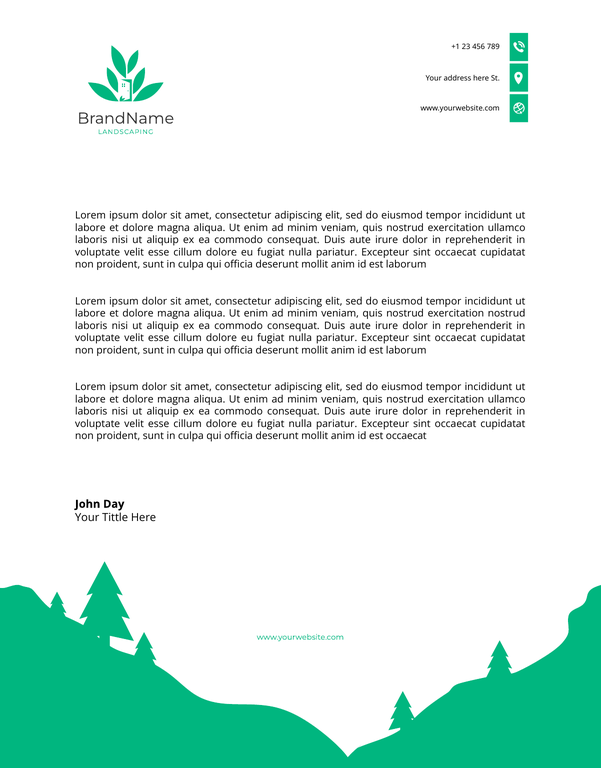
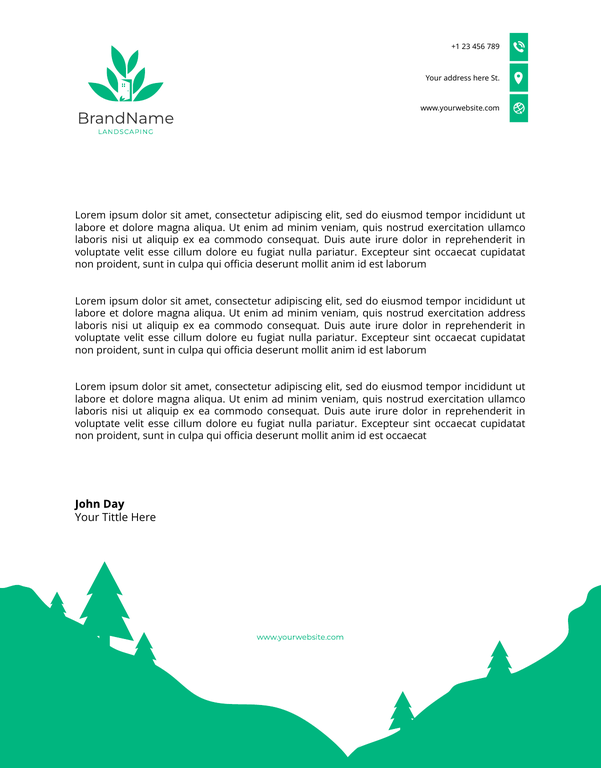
exercitation nostrud: nostrud -> address
